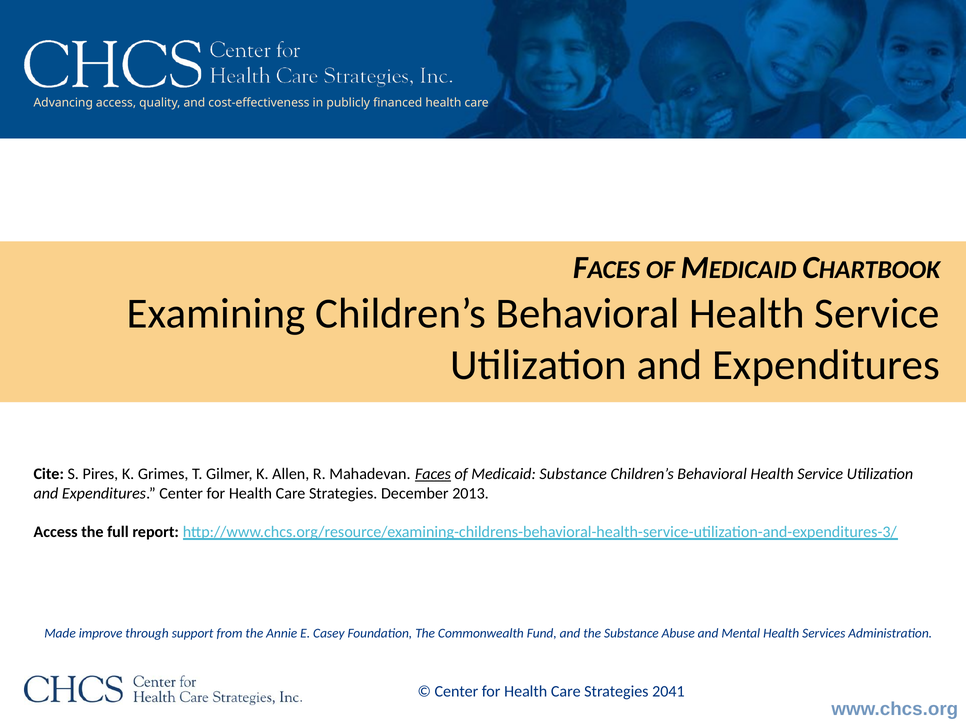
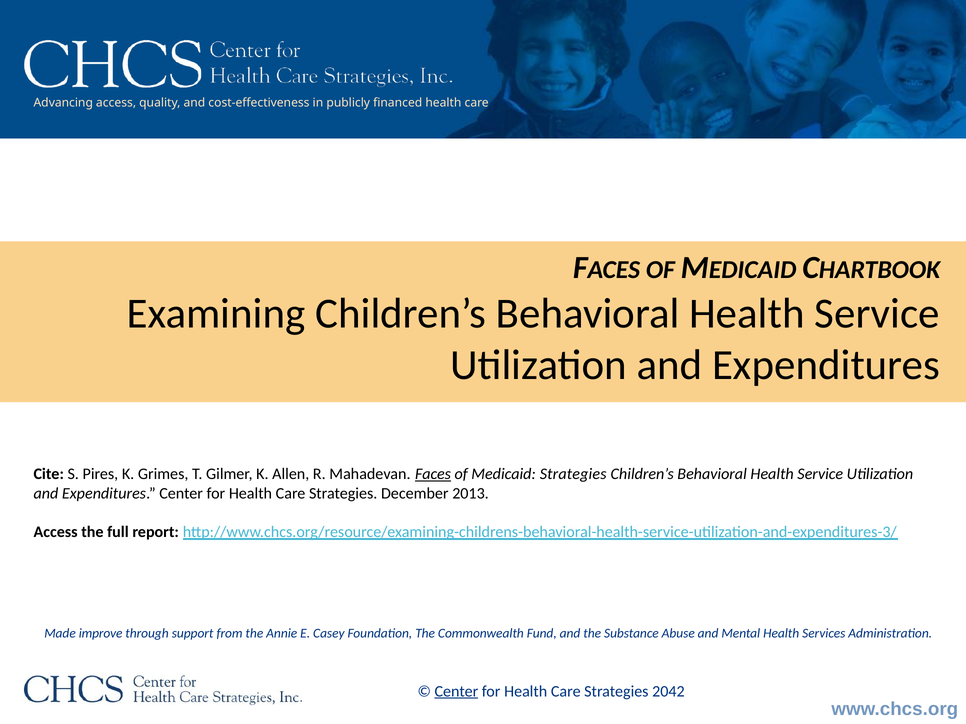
Medicaid Substance: Substance -> Strategies
Center at (456, 692) underline: none -> present
2041: 2041 -> 2042
